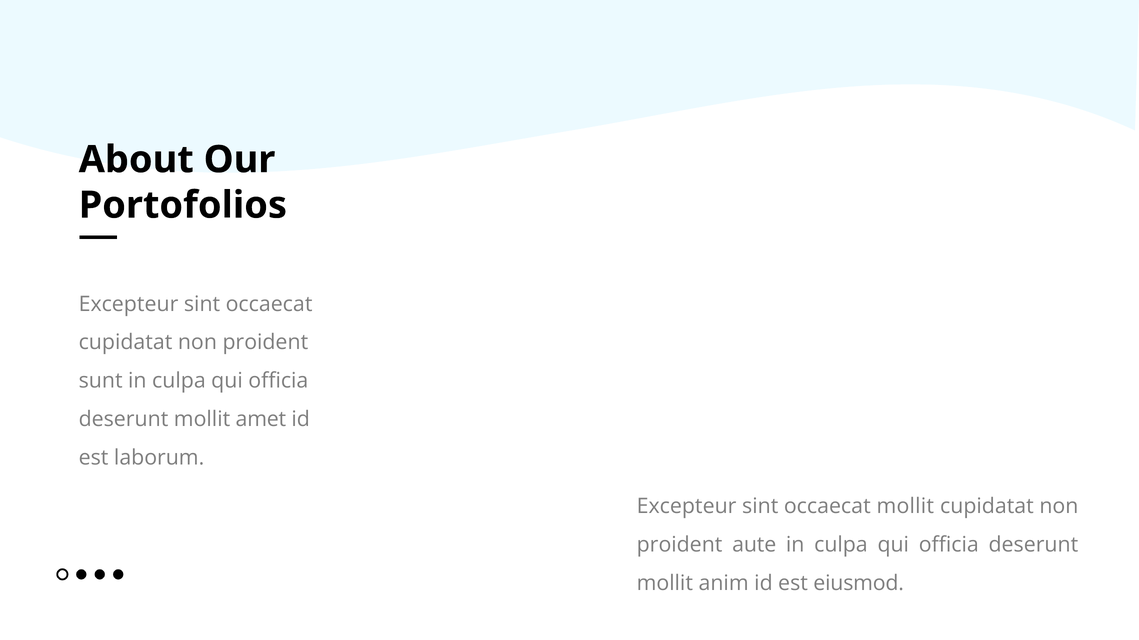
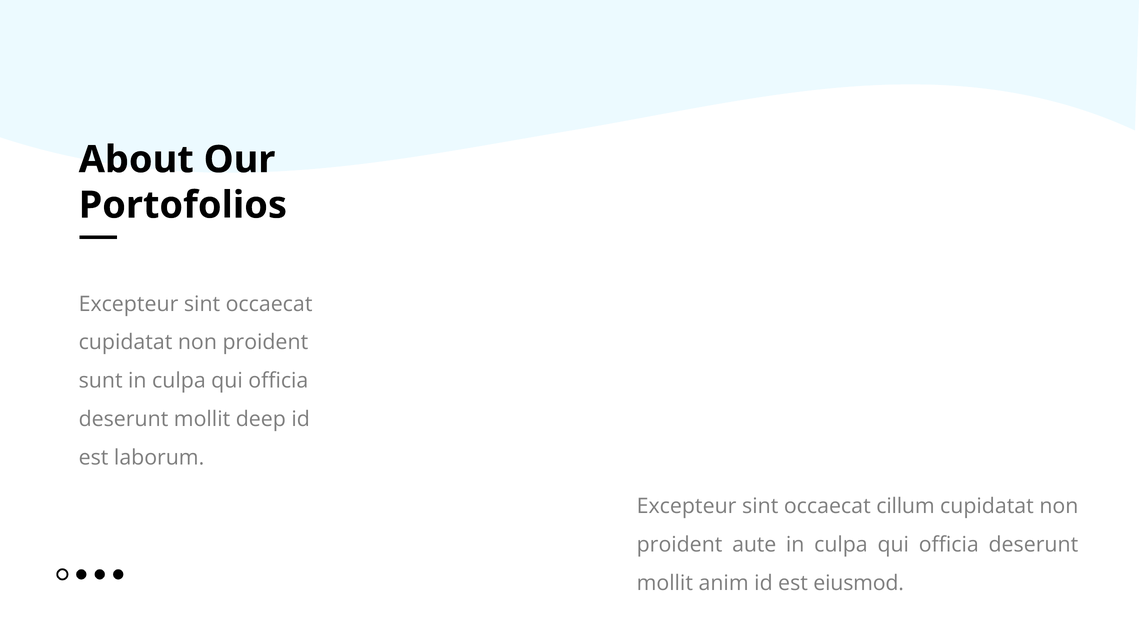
amet: amet -> deep
occaecat mollit: mollit -> cillum
